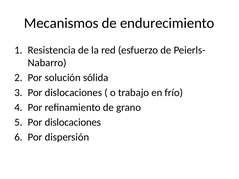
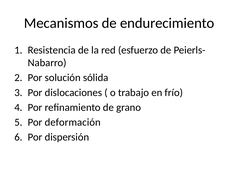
dislocaciones at (73, 122): dislocaciones -> deformación
